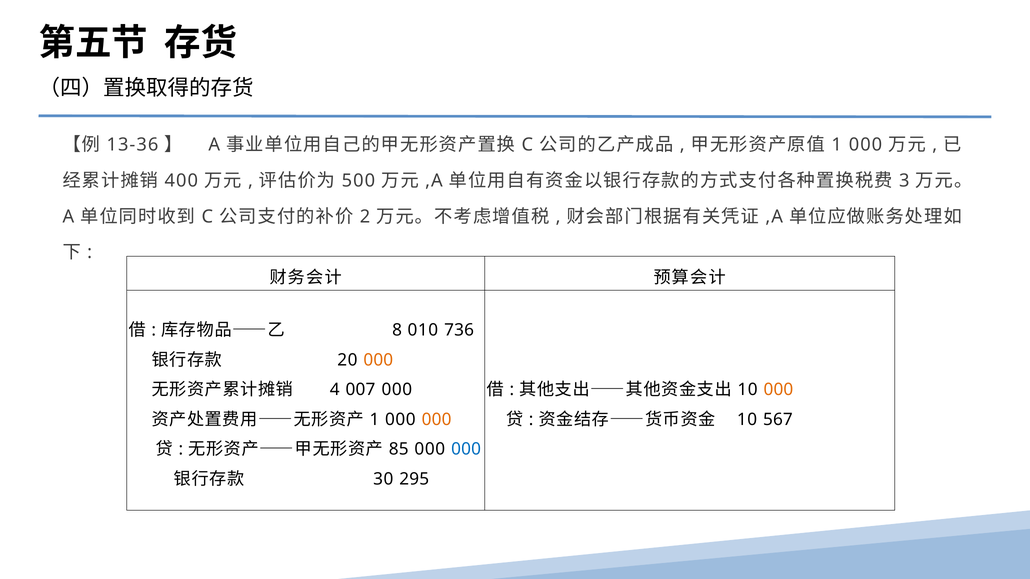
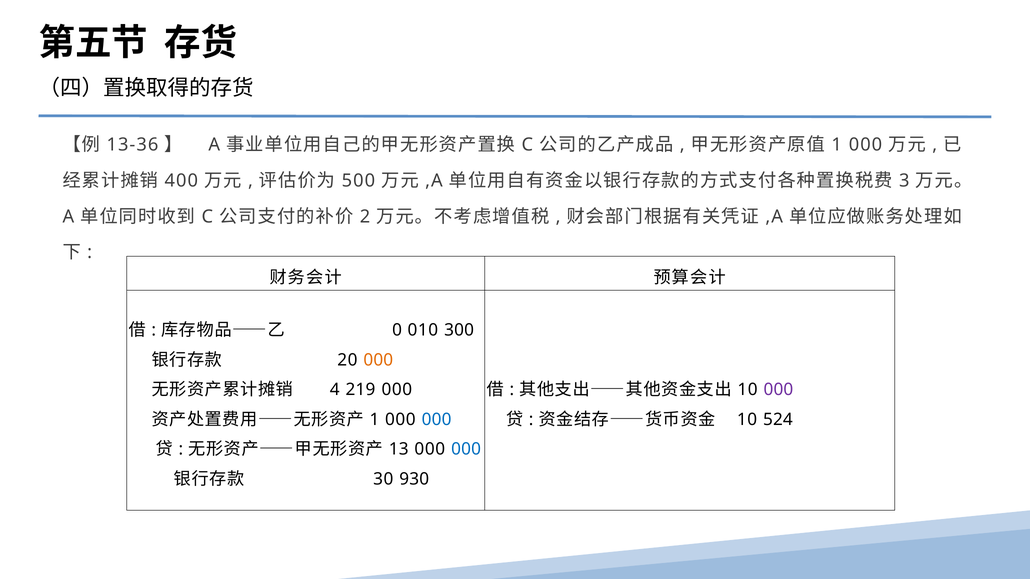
8: 8 -> 0
736: 736 -> 300
007: 007 -> 219
000 at (778, 390) colour: orange -> purple
000 at (437, 420) colour: orange -> blue
567: 567 -> 524
85: 85 -> 13
295: 295 -> 930
